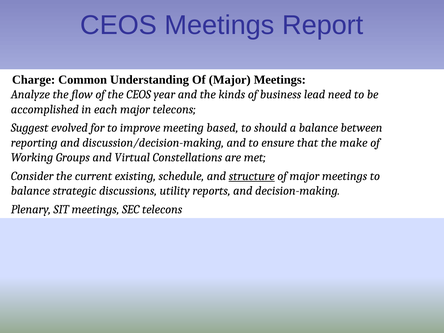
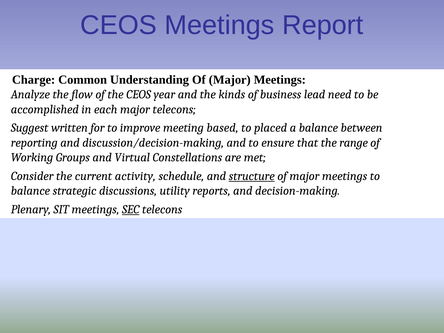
evolved: evolved -> written
should: should -> placed
make: make -> range
existing: existing -> activity
SEC underline: none -> present
